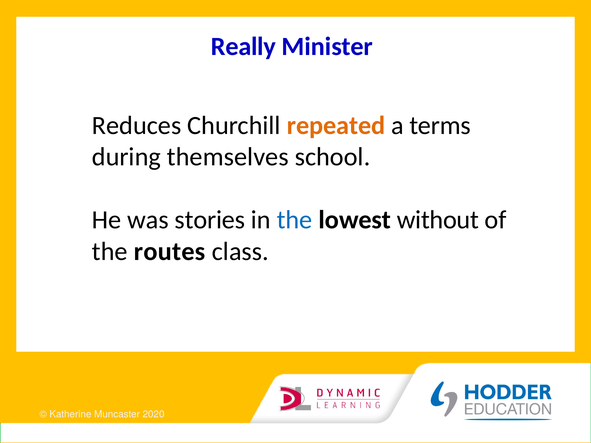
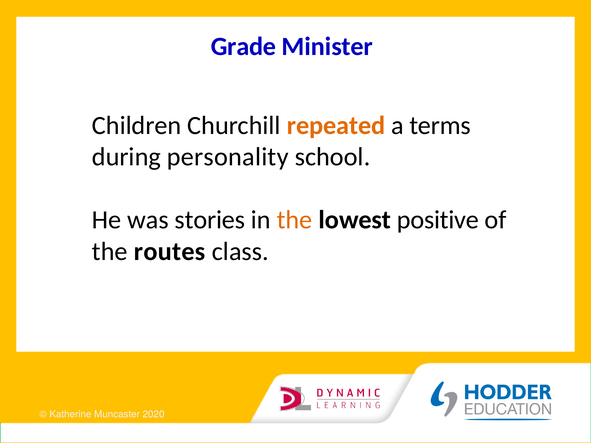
Really: Really -> Grade
Reduces: Reduces -> Children
themselves: themselves -> personality
the at (295, 220) colour: blue -> orange
without: without -> positive
